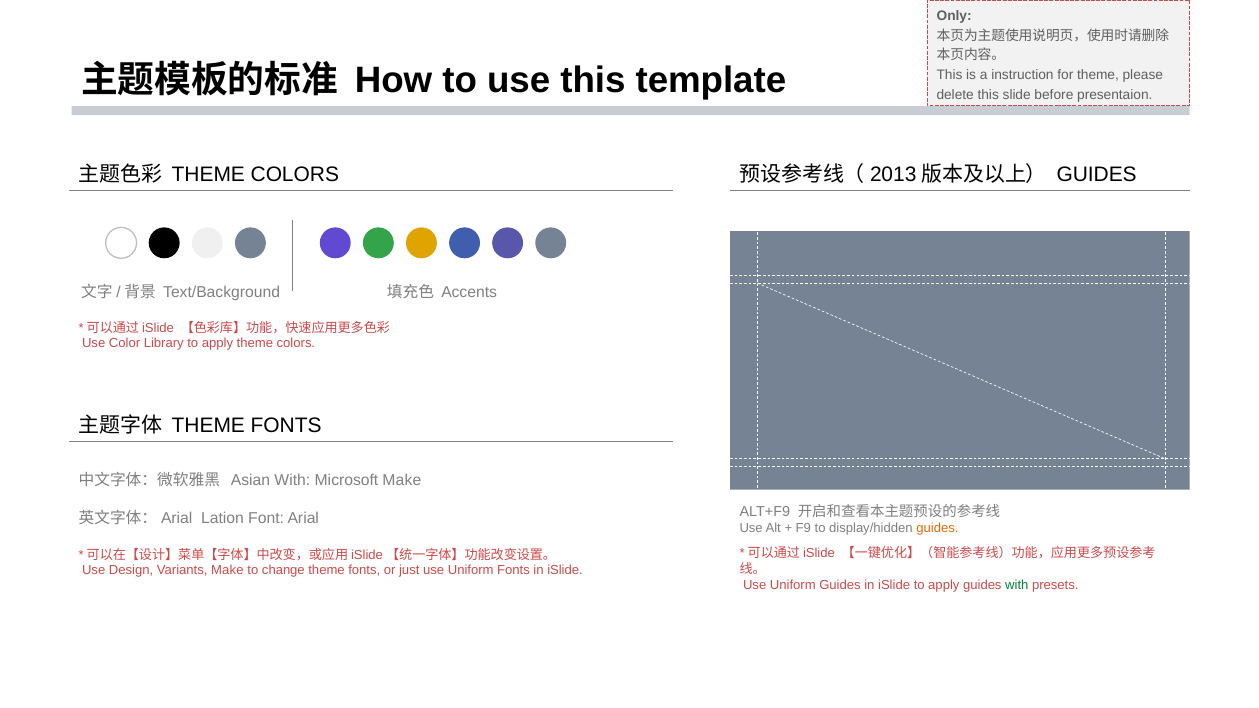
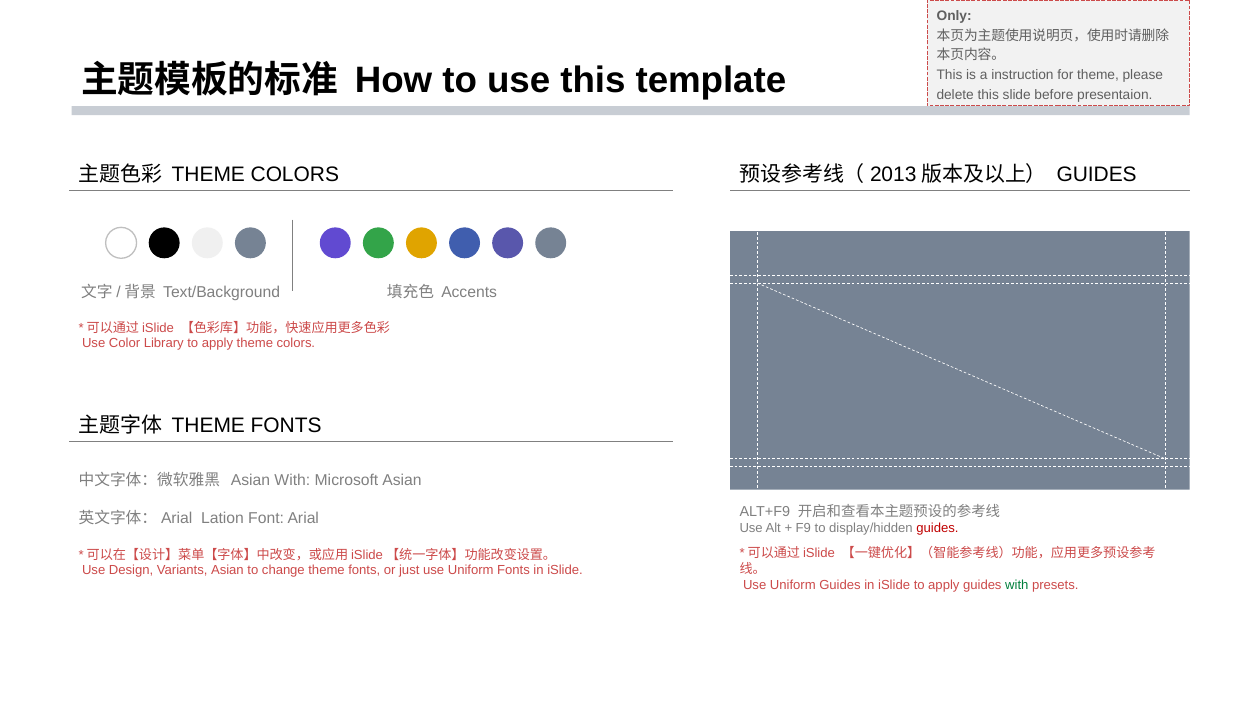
Microsoft Make: Make -> Asian
guides at (937, 529) colour: orange -> red
Variants Make: Make -> Asian
